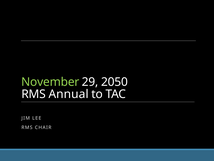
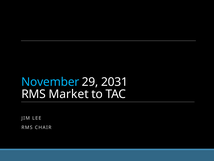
November colour: light green -> light blue
2050: 2050 -> 2031
Annual: Annual -> Market
